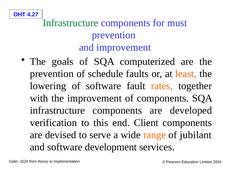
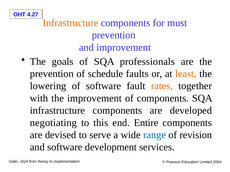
Infrastructure at (70, 23) colour: green -> orange
computerized: computerized -> professionals
verification: verification -> negotiating
Client: Client -> Entire
range colour: orange -> blue
jubilant: jubilant -> revision
